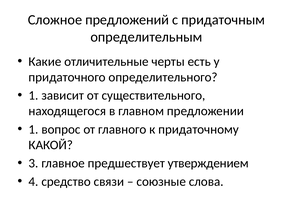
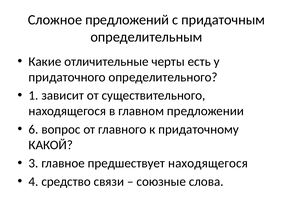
1 at (34, 129): 1 -> 6
предшествует утверждением: утверждением -> находящегося
